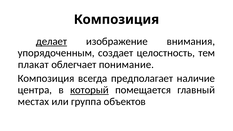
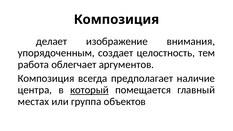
делает underline: present -> none
плакат: плакат -> работа
понимание: понимание -> аргументов
